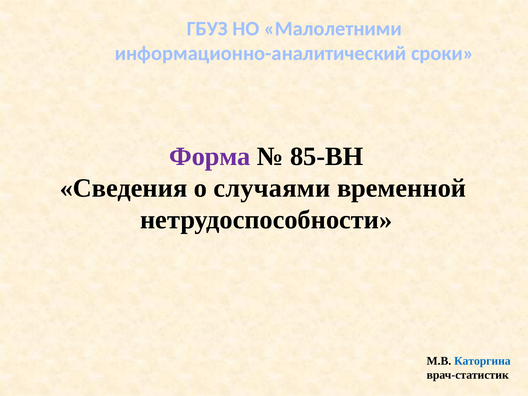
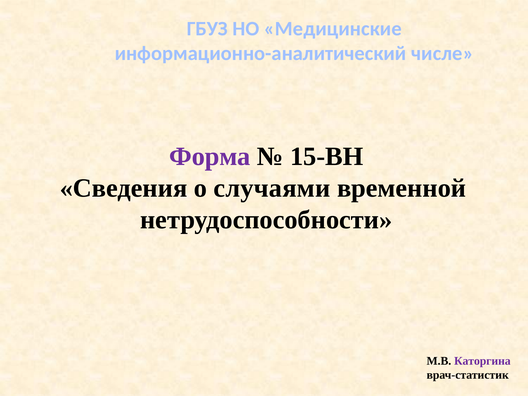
Малолетними: Малолетними -> Медицинские
сроки: сроки -> числе
85-ВН: 85-ВН -> 15-ВН
Каторгина colour: blue -> purple
